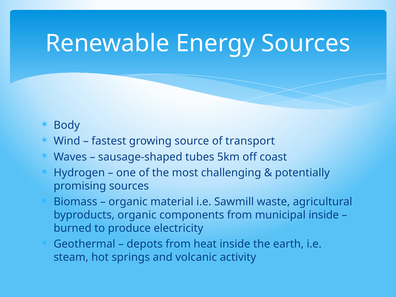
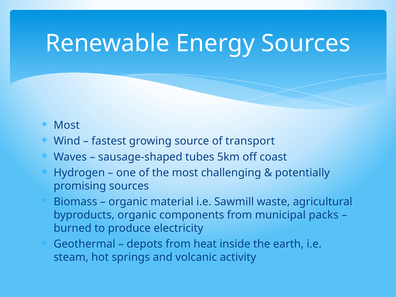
Body at (67, 125): Body -> Most
municipal inside: inside -> packs
